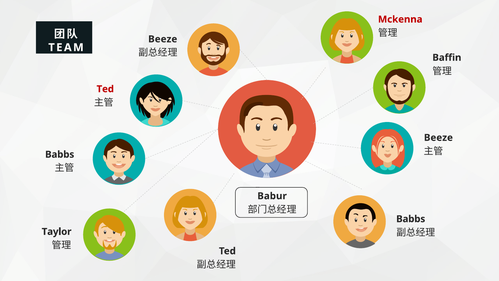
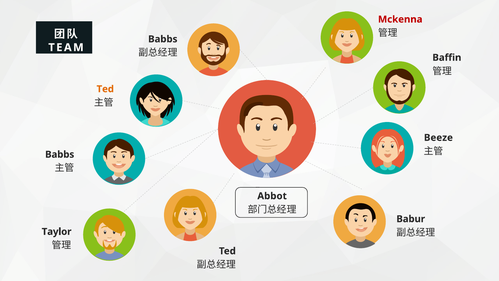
Beeze at (163, 39): Beeze -> Babbs
Ted at (105, 89) colour: red -> orange
Babur: Babur -> Abbot
Babbs at (411, 219): Babbs -> Babur
